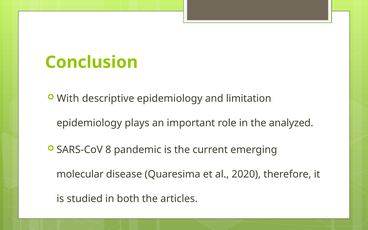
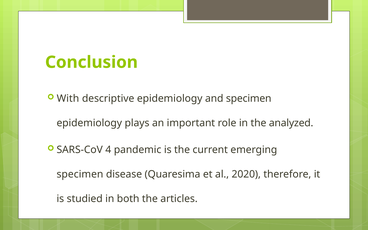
and limitation: limitation -> specimen
8: 8 -> 4
molecular at (80, 174): molecular -> specimen
